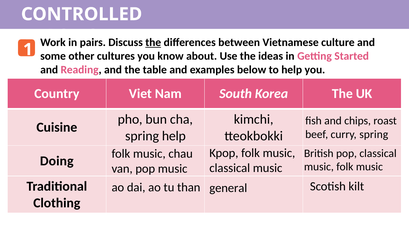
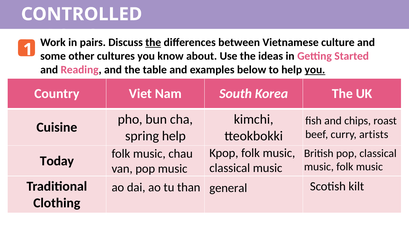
you at (315, 70) underline: none -> present
curry spring: spring -> artists
Doing: Doing -> Today
